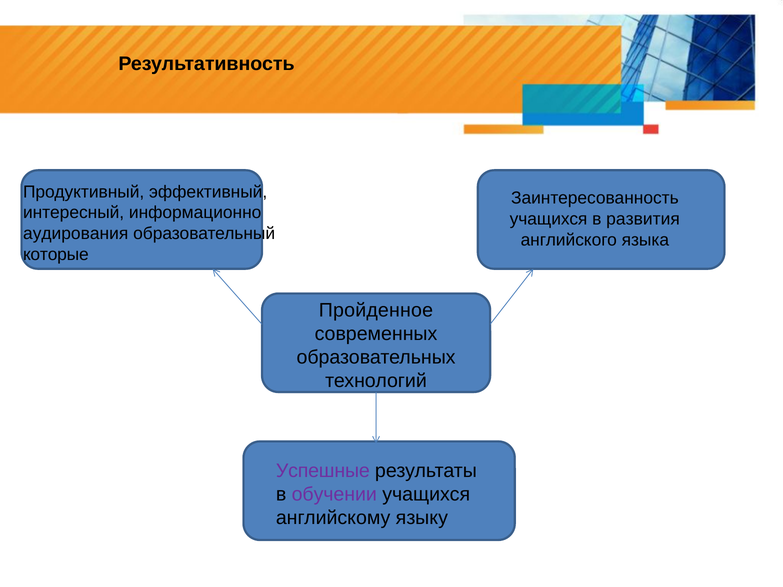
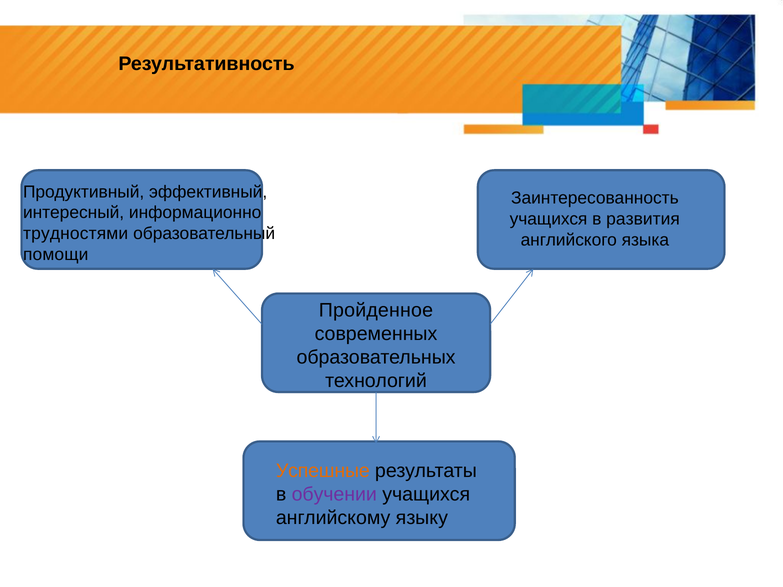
аудирования: аудирования -> трудностями
которые: которые -> помощи
Успешные colour: purple -> orange
